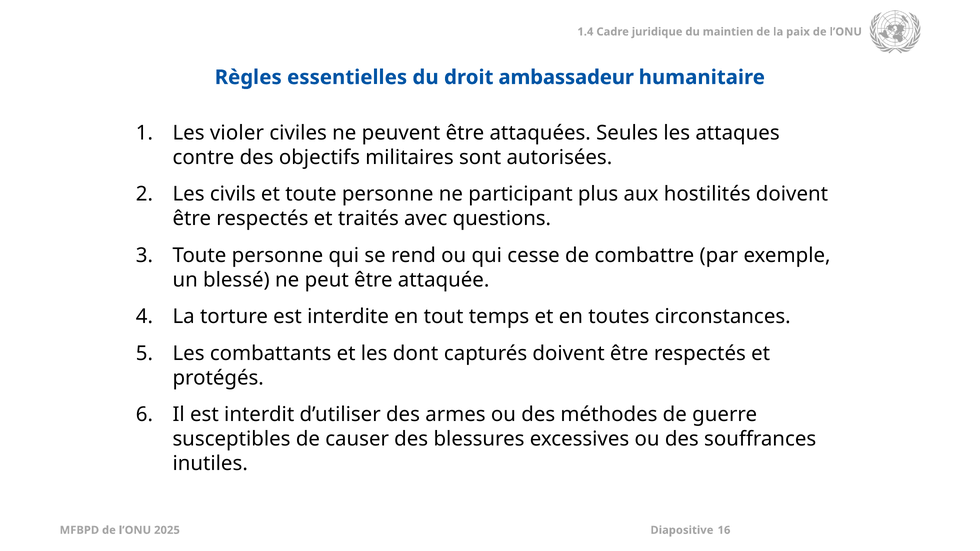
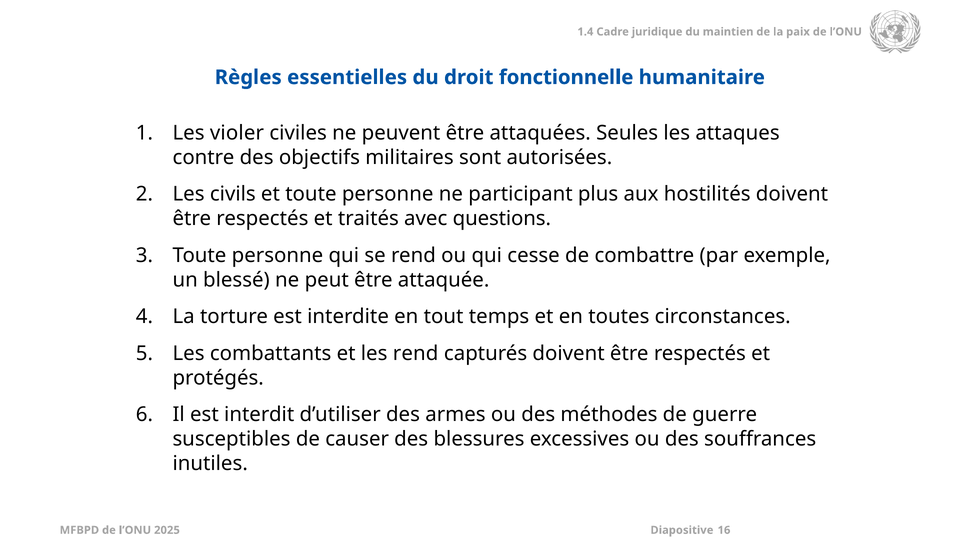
ambassadeur: ambassadeur -> fonctionnelle
les dont: dont -> rend
